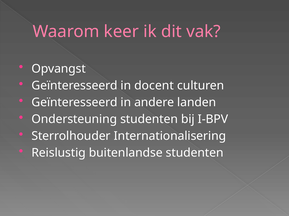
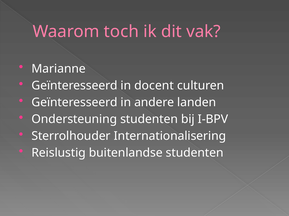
keer: keer -> toch
Opvangst: Opvangst -> Marianne
